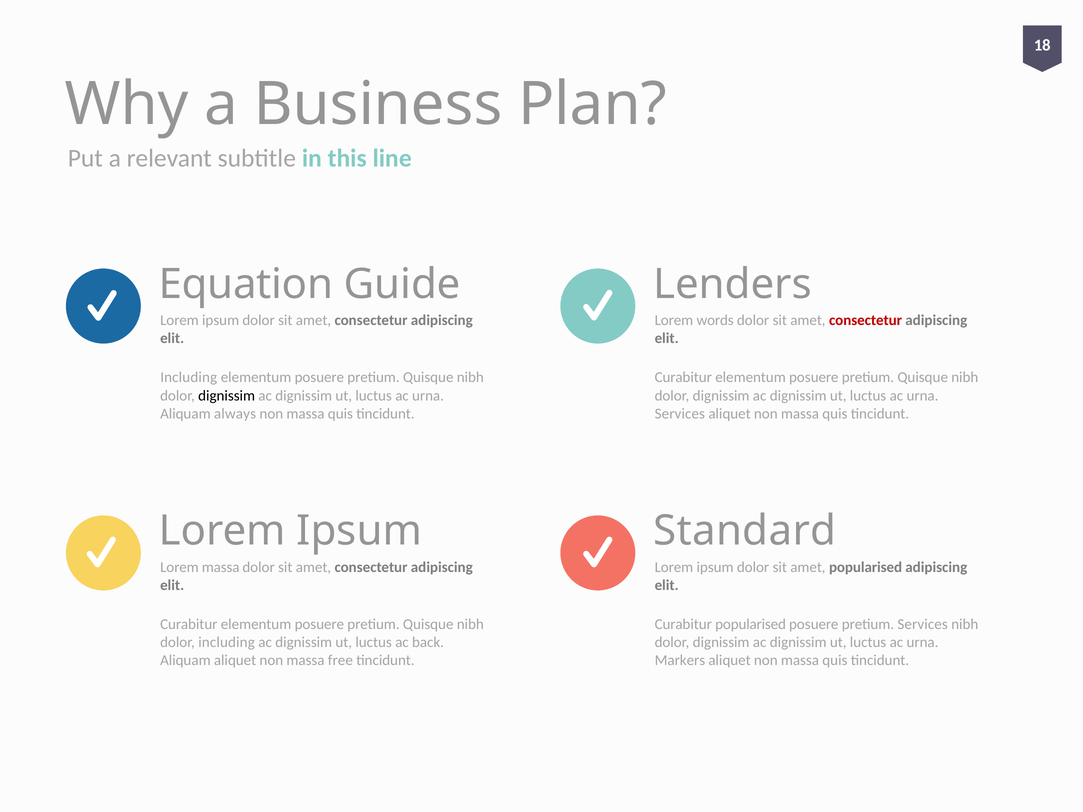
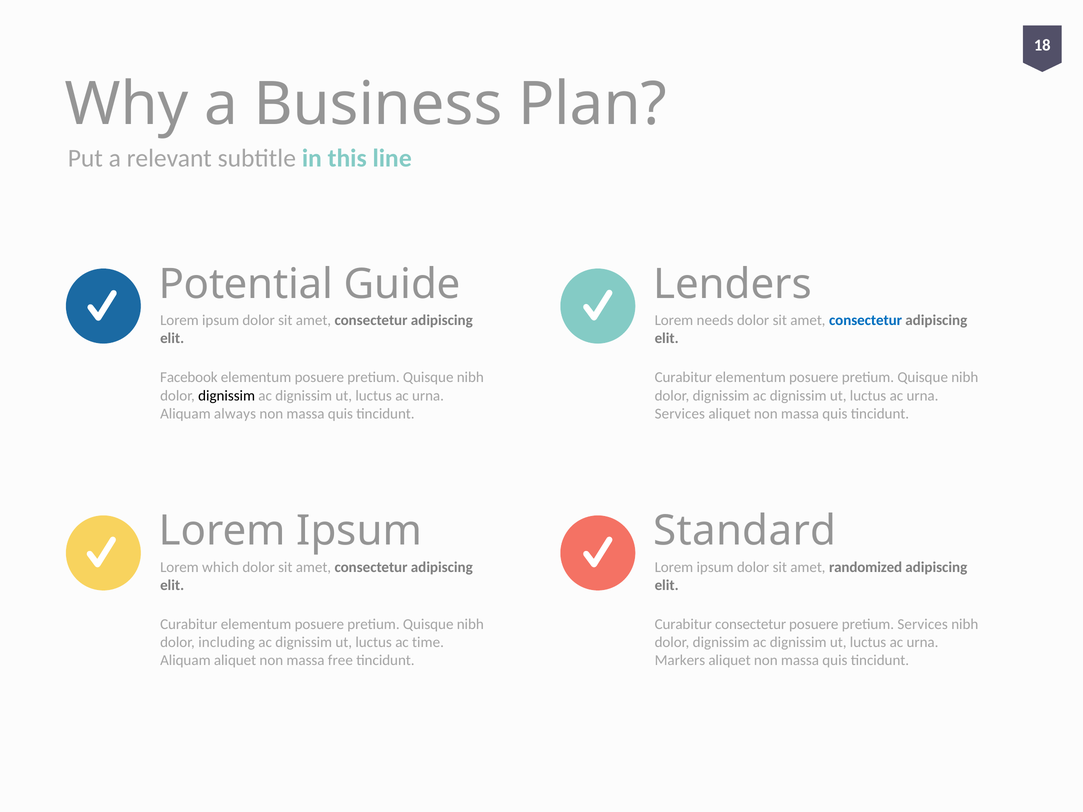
Equation: Equation -> Potential
words: words -> needs
consectetur at (866, 320) colour: red -> blue
Including at (189, 378): Including -> Facebook
Lorem massa: massa -> which
amet popularised: popularised -> randomized
Curabitur popularised: popularised -> consectetur
back: back -> time
